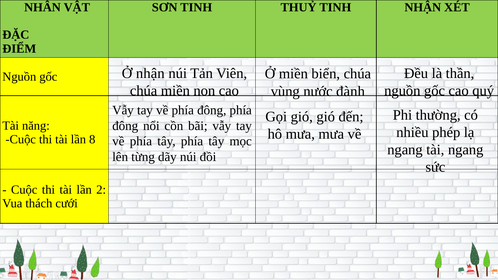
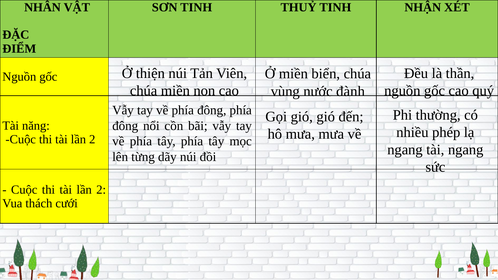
Ở nhận: nhận -> thiện
8 at (92, 140): 8 -> 2
